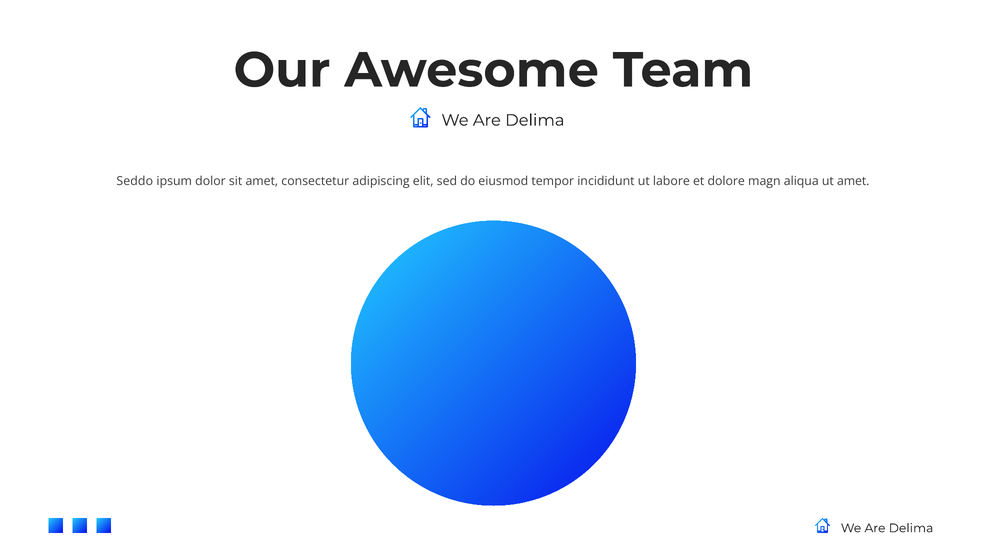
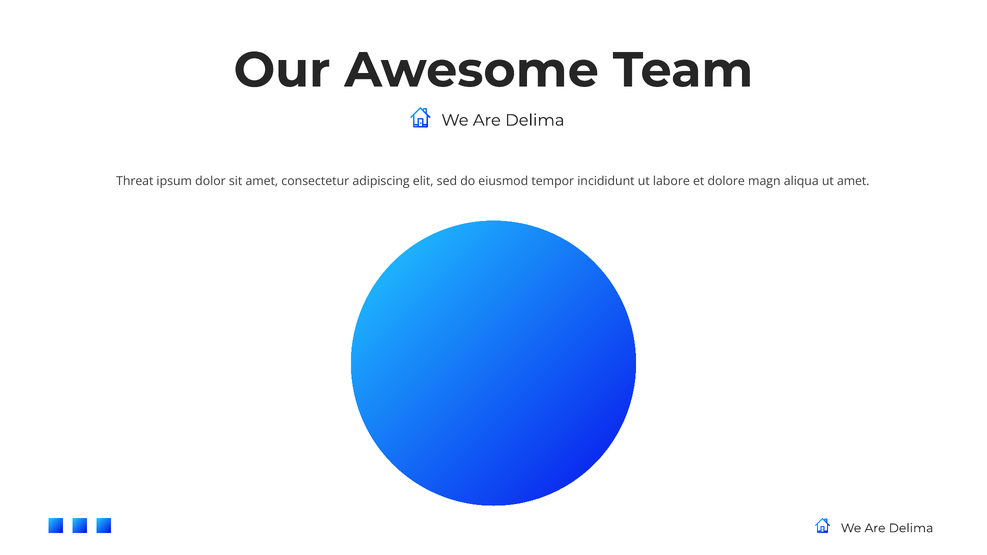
Seddo: Seddo -> Threat
